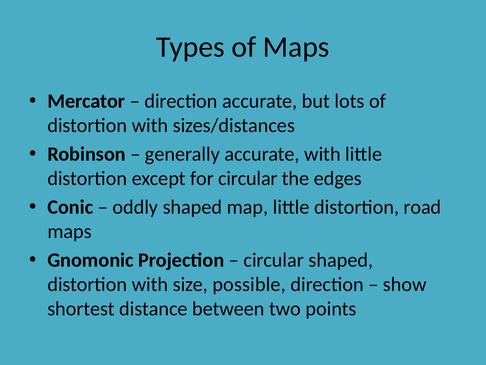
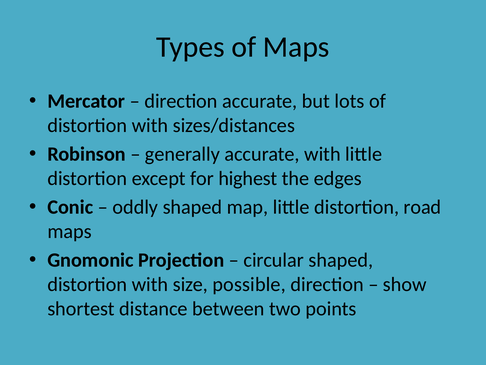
for circular: circular -> highest
